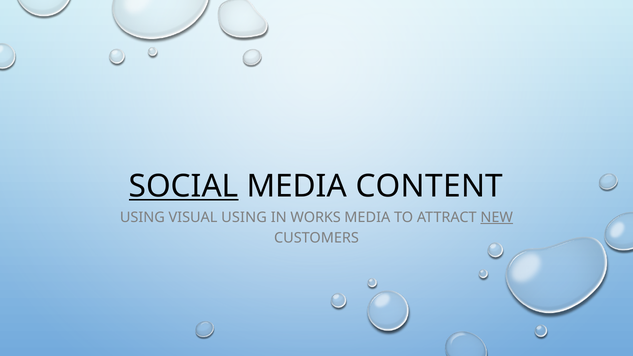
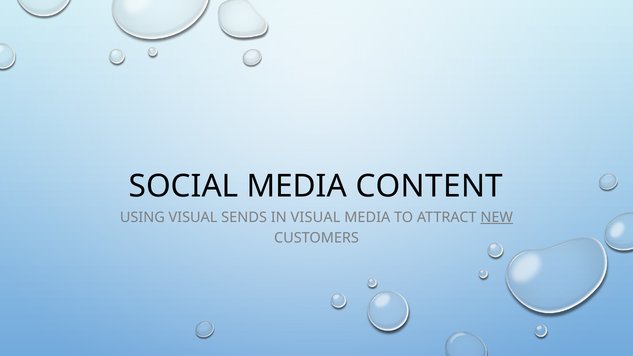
SOCIAL underline: present -> none
VISUAL USING: USING -> SENDS
IN WORKS: WORKS -> VISUAL
